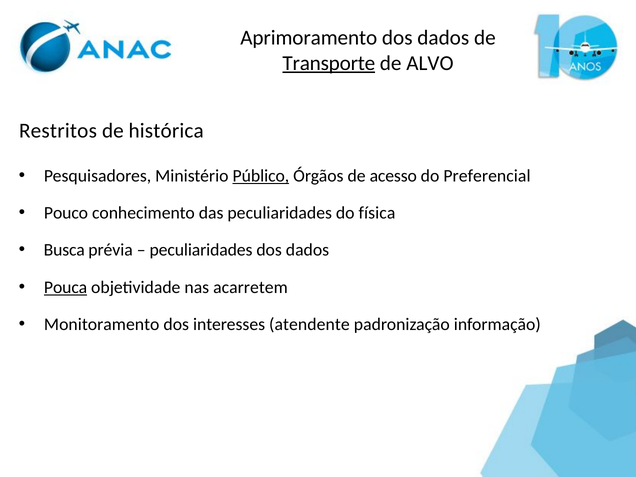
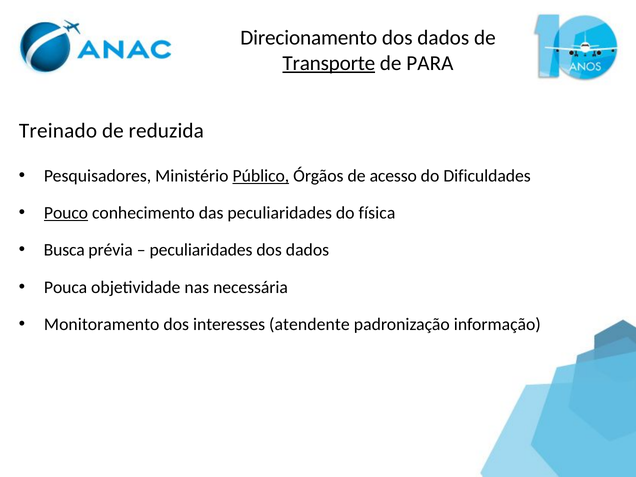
Aprimoramento: Aprimoramento -> Direcionamento
ALVO: ALVO -> PARA
Restritos: Restritos -> Treinado
histórica: histórica -> reduzida
Preferencial: Preferencial -> Dificuldades
Pouco underline: none -> present
Pouca underline: present -> none
acarretem: acarretem -> necessária
